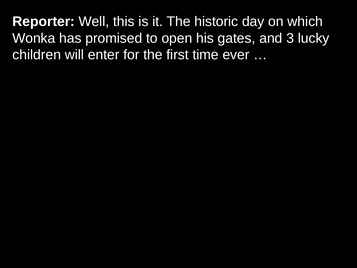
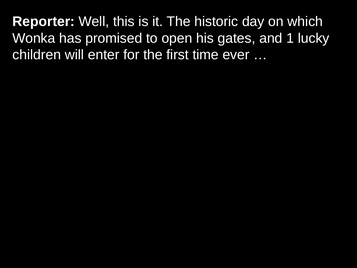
3: 3 -> 1
